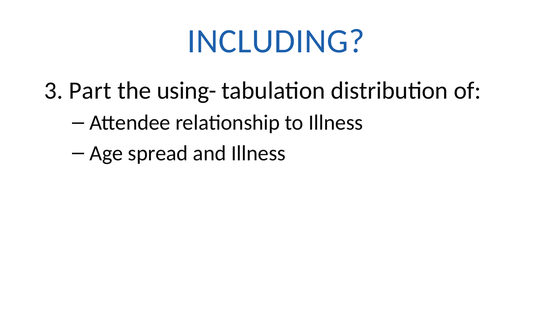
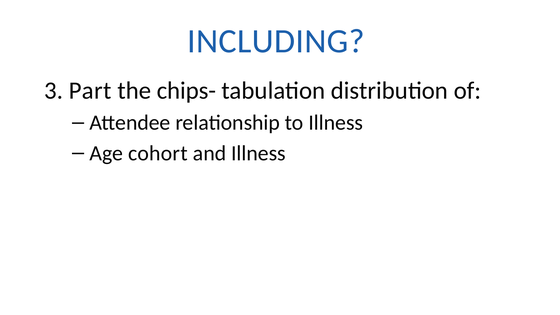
using-: using- -> chips-
spread: spread -> cohort
